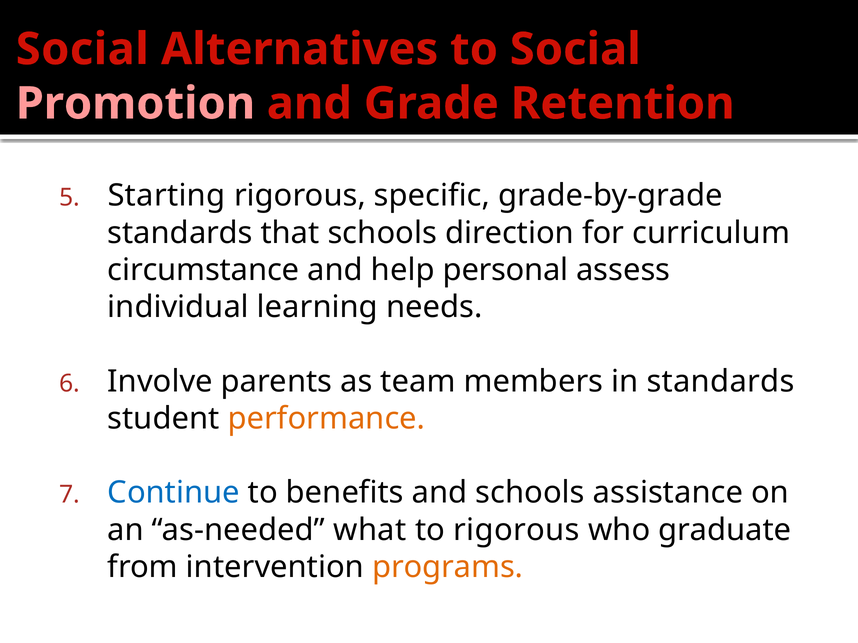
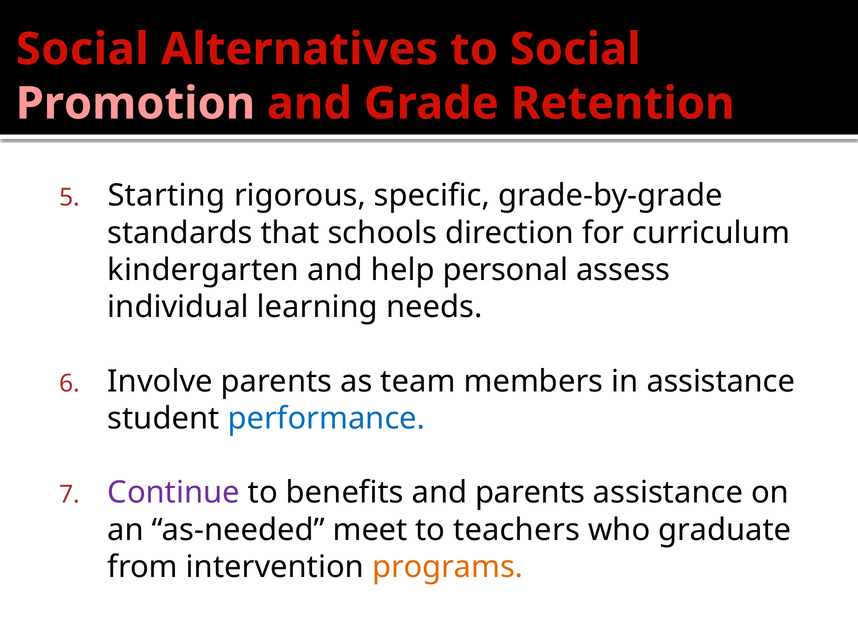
circumstance: circumstance -> kindergarten
in standards: standards -> assistance
performance colour: orange -> blue
Continue colour: blue -> purple
and schools: schools -> parents
what: what -> meet
to rigorous: rigorous -> teachers
